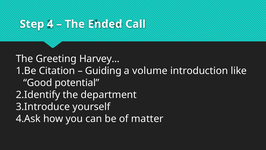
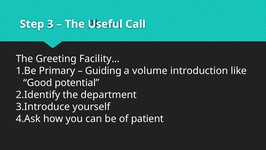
4: 4 -> 3
Ended: Ended -> Useful
Harvey…: Harvey… -> Facility…
Citation: Citation -> Primary
matter: matter -> patient
